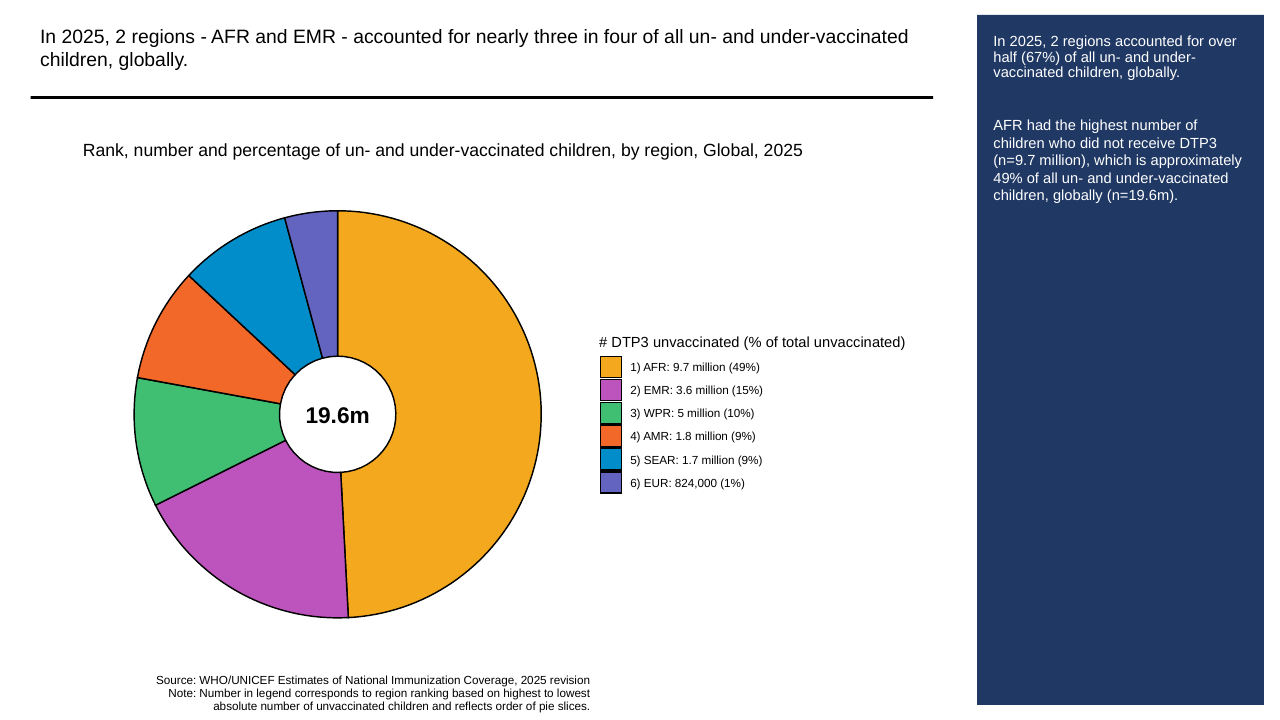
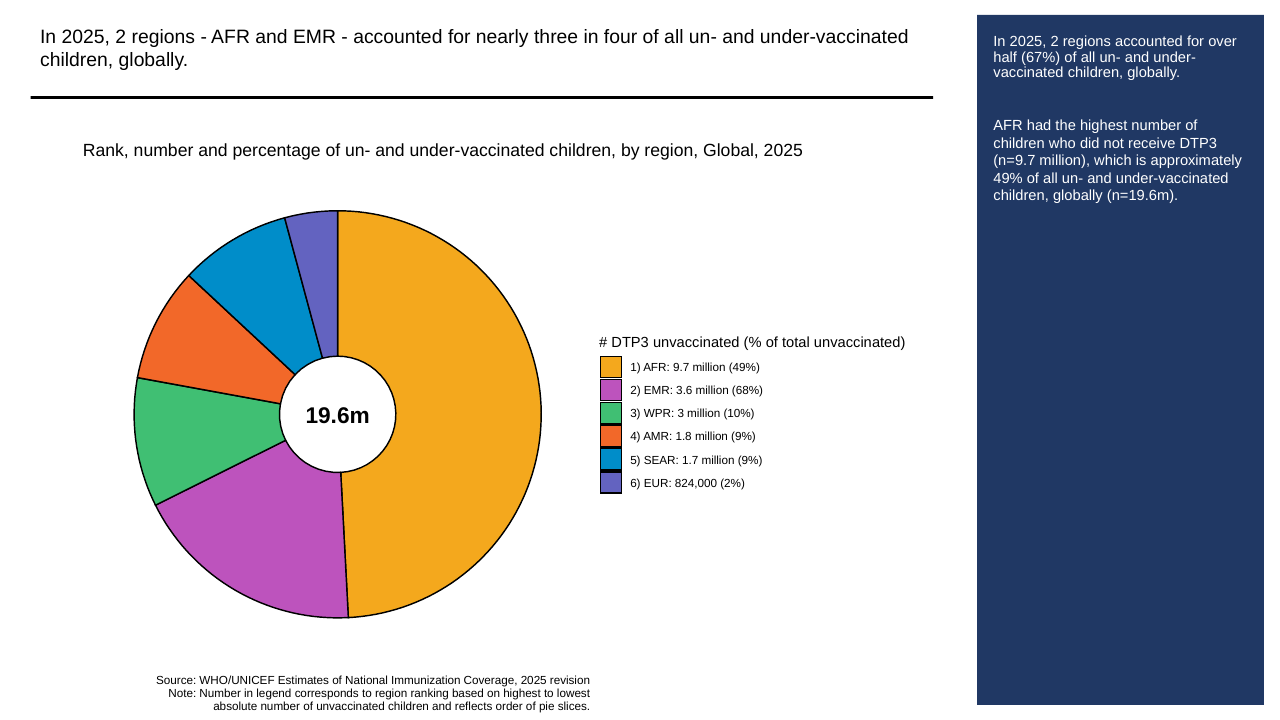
15%: 15% -> 68%
WPR 5: 5 -> 3
1%: 1% -> 2%
